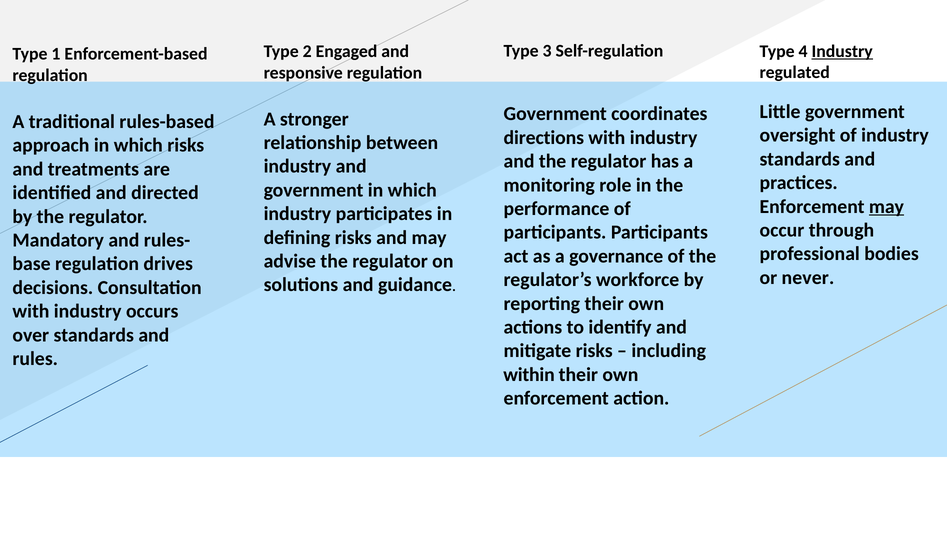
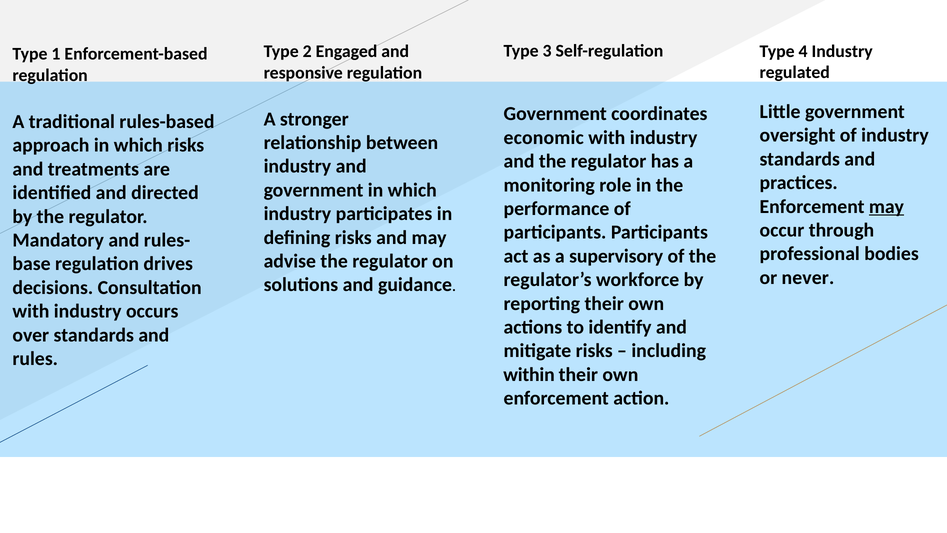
Industry at (842, 51) underline: present -> none
directions: directions -> economic
governance: governance -> supervisory
